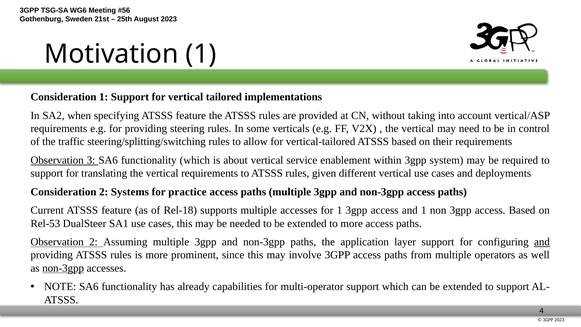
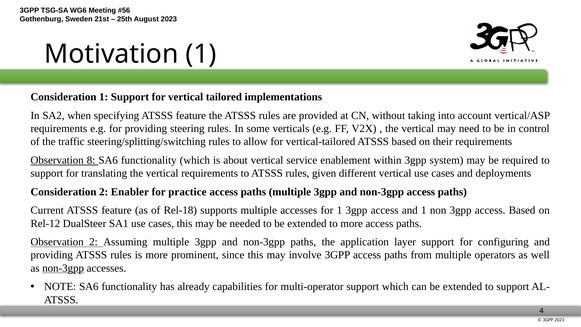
3: 3 -> 8
Systems: Systems -> Enabler
Rel-53: Rel-53 -> Rel-12
and at (542, 242) underline: present -> none
